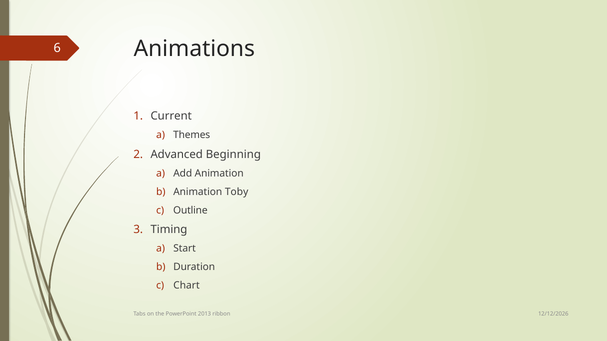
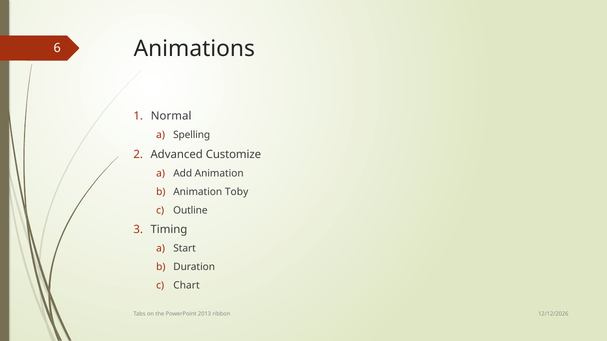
Current: Current -> Normal
Themes: Themes -> Spelling
Beginning: Beginning -> Customize
